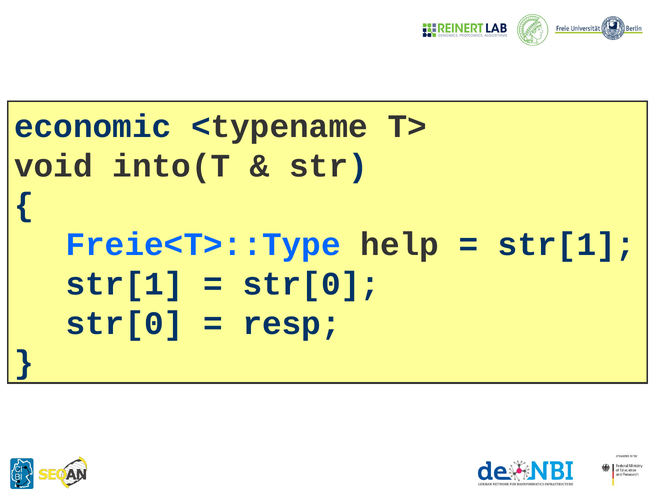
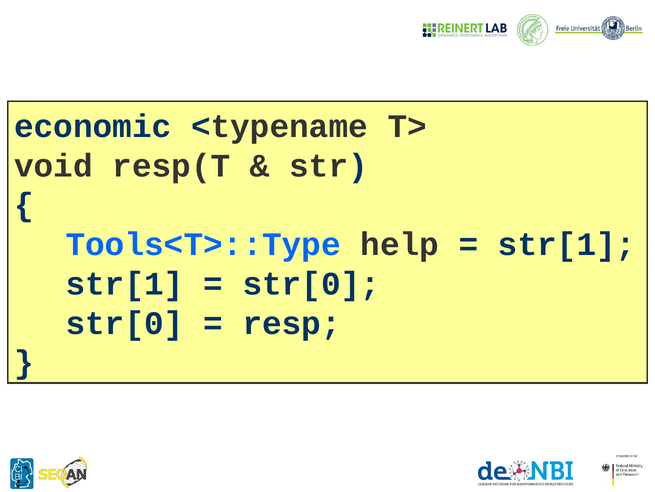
into(T: into(T -> resp(T
Freie<T>::Type: Freie<T>::Type -> Tools<T>::Type
